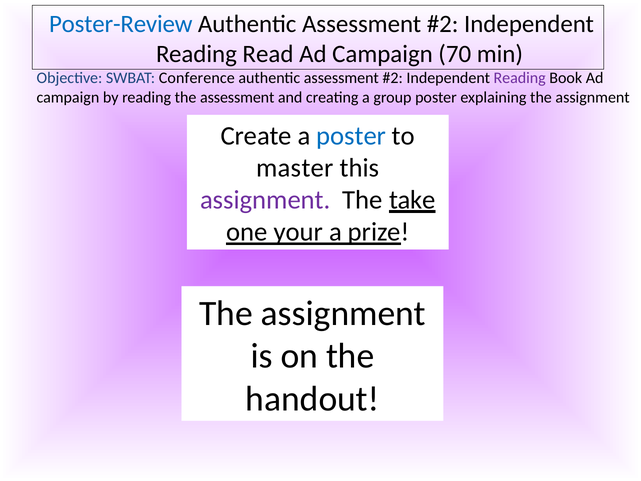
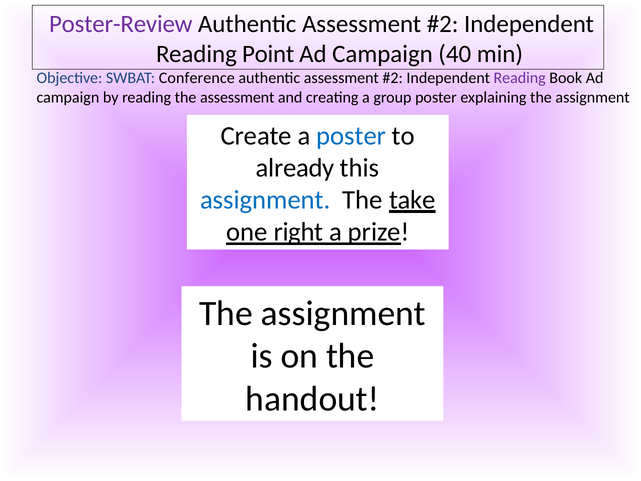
Poster-Review colour: blue -> purple
Read: Read -> Point
70: 70 -> 40
master: master -> already
assignment at (265, 200) colour: purple -> blue
your: your -> right
